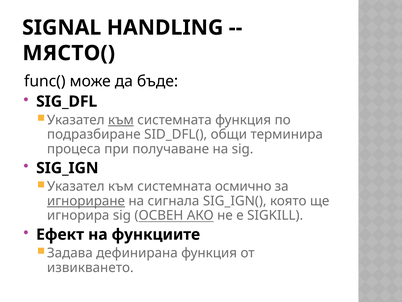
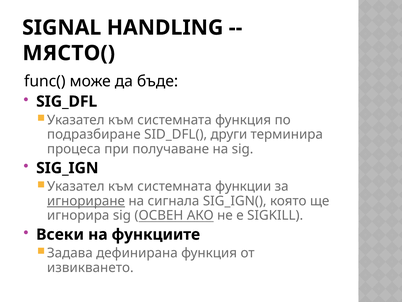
към at (121, 120) underline: present -> none
общи: общи -> други
осмично: осмично -> функции
Ефект: Ефект -> Всеки
